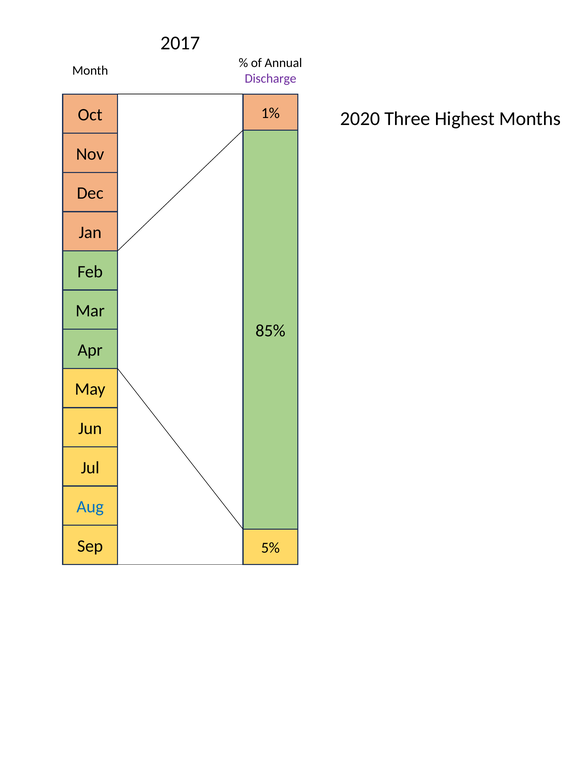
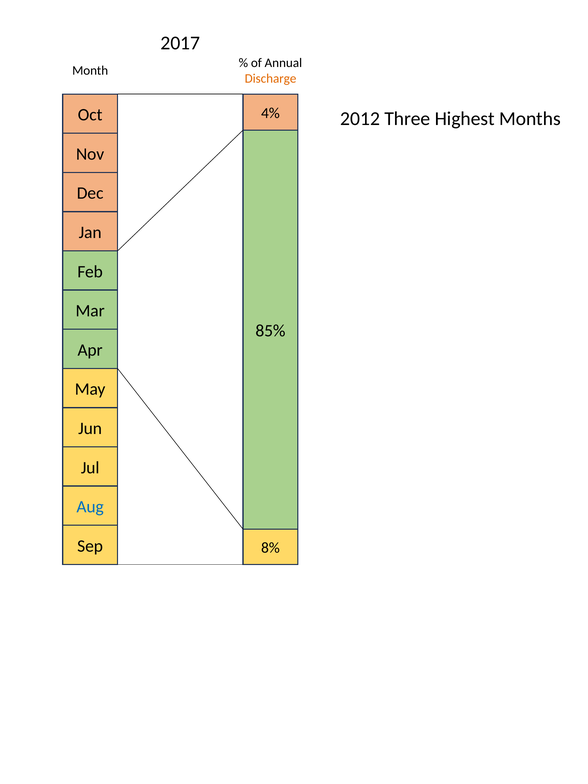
Discharge colour: purple -> orange
1%: 1% -> 4%
2020: 2020 -> 2012
5%: 5% -> 8%
